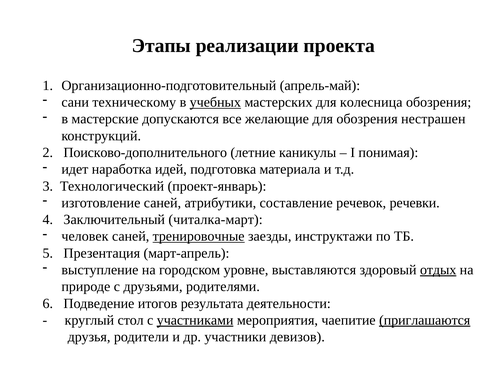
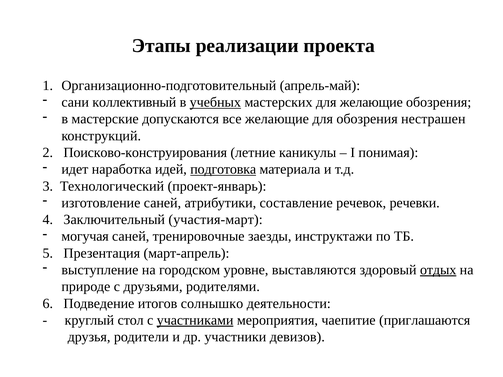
техническому: техническому -> коллективный
для колесница: колесница -> желающие
Поисково-дополнительного: Поисково-дополнительного -> Поисково-конструирования
подготовка underline: none -> present
читалка-март: читалка-март -> участия-март
человек: человек -> могучая
тренировочные underline: present -> none
результата: результата -> солнышко
приглашаются underline: present -> none
